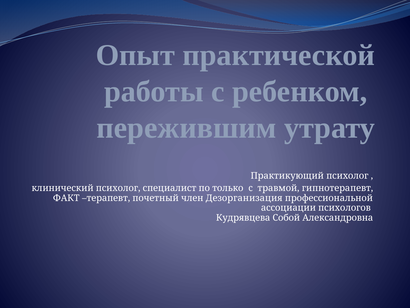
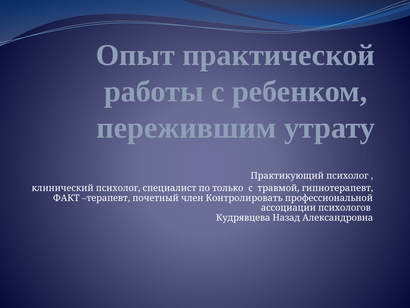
Дезорганизация: Дезорганизация -> Контролировать
Собой: Собой -> Назад
